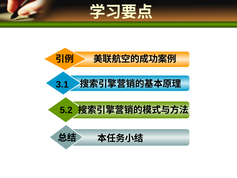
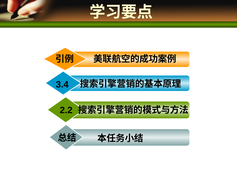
3.1: 3.1 -> 3.4
5.2: 5.2 -> 2.2
